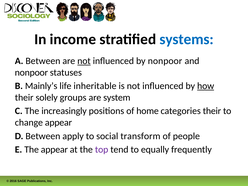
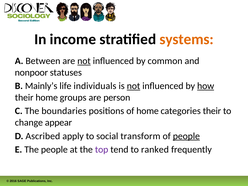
systems colour: blue -> orange
by nonpoor: nonpoor -> common
inheritable: inheritable -> individuals
not at (133, 86) underline: none -> present
their solely: solely -> home
system: system -> person
increasingly: increasingly -> boundaries
D Between: Between -> Ascribed
people at (186, 136) underline: none -> present
The appear: appear -> people
equally: equally -> ranked
